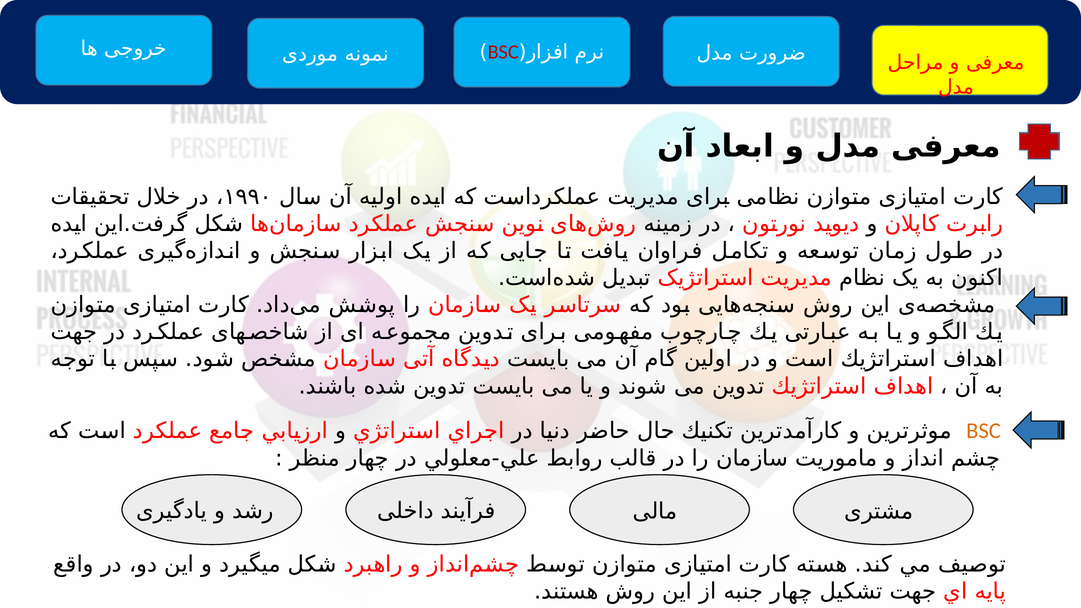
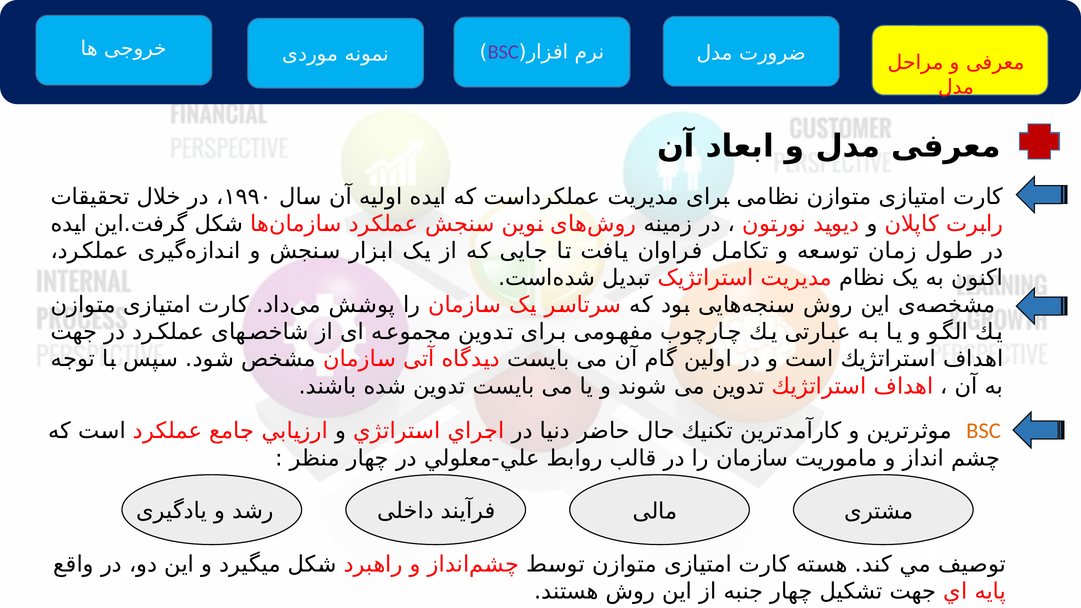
BSC at (503, 52) colour: red -> purple
